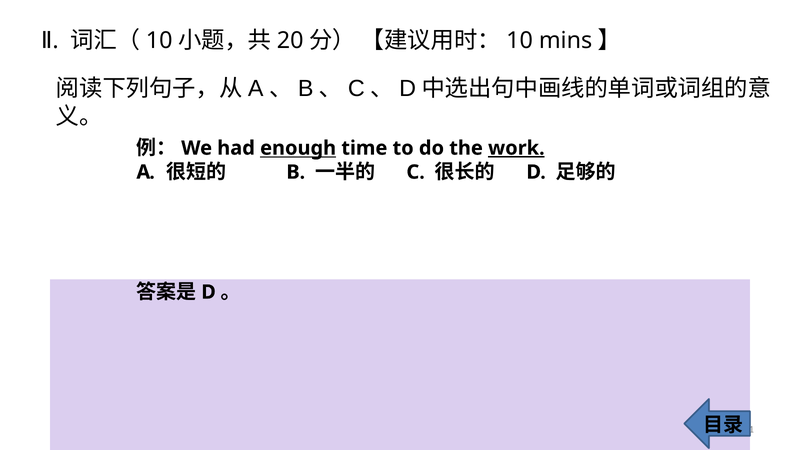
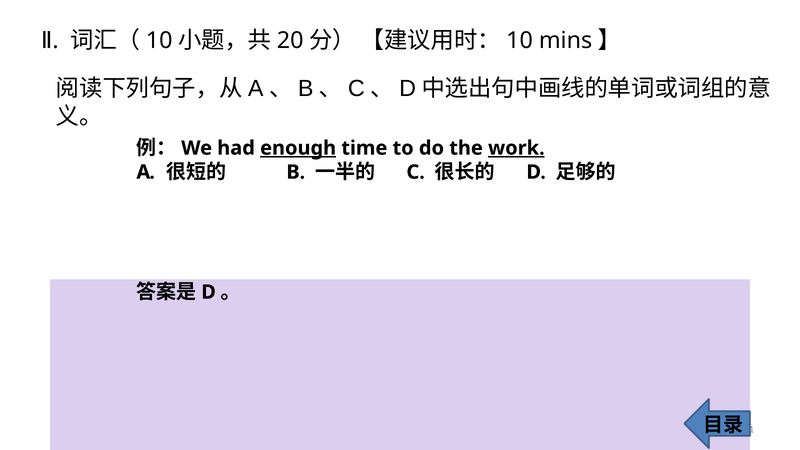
enough underline: none -> present
